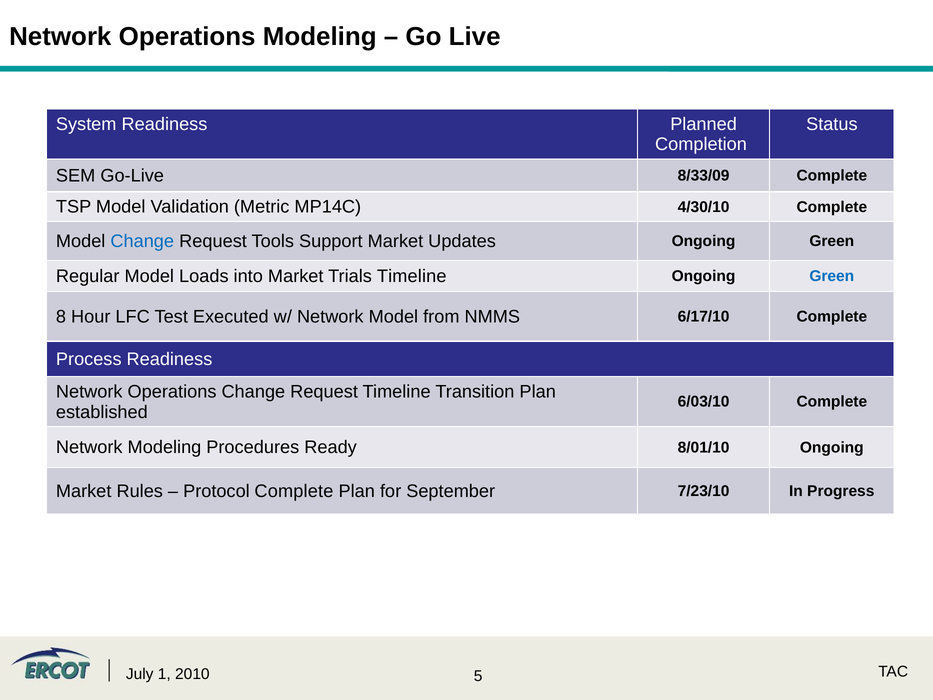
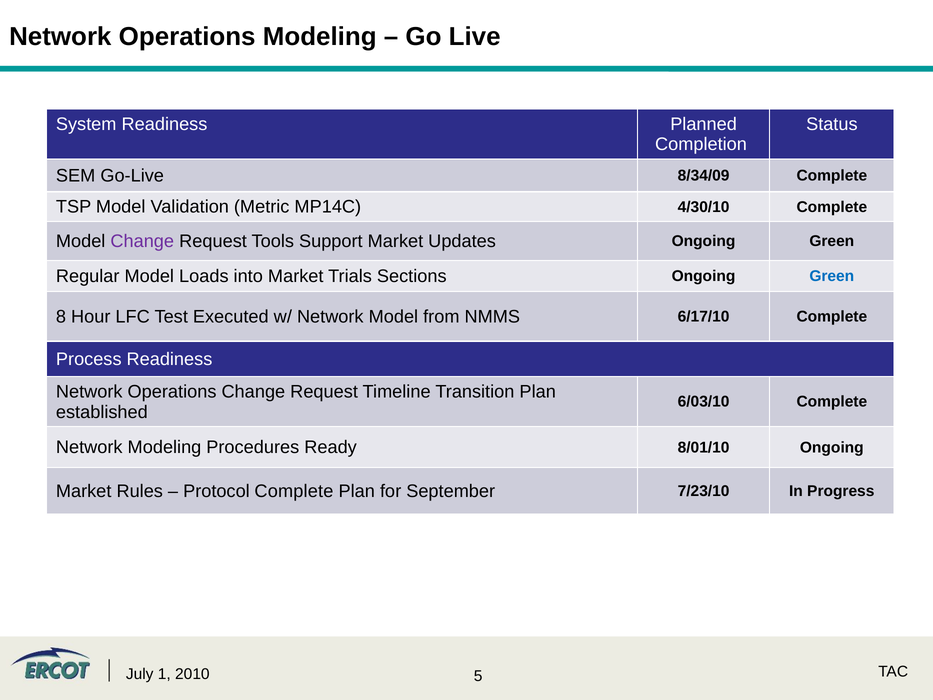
8/33/09: 8/33/09 -> 8/34/09
Change at (142, 241) colour: blue -> purple
Trials Timeline: Timeline -> Sections
